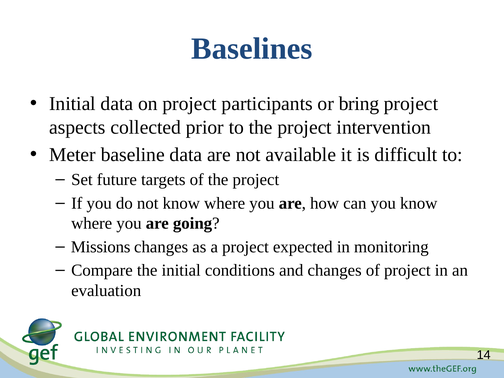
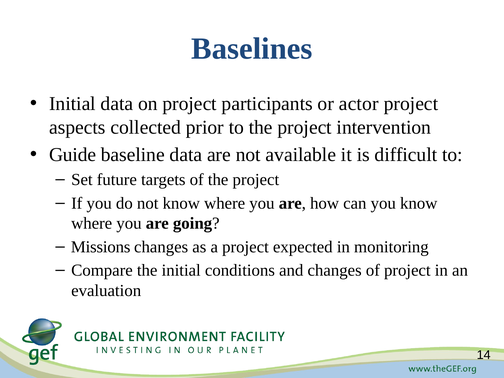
bring: bring -> actor
Meter: Meter -> Guide
